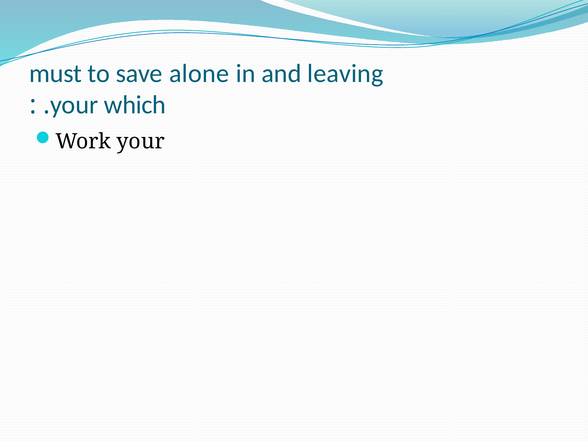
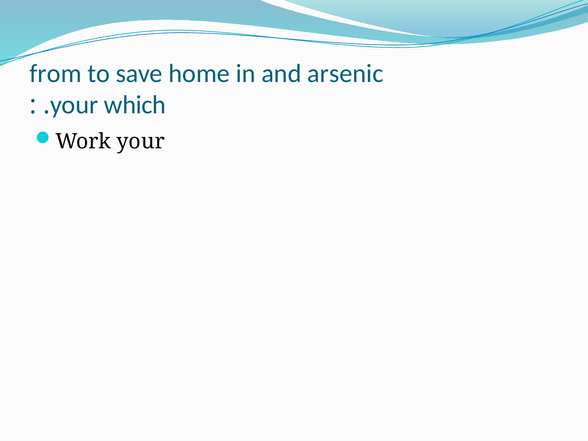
must: must -> from
alone: alone -> home
leaving: leaving -> arsenic
